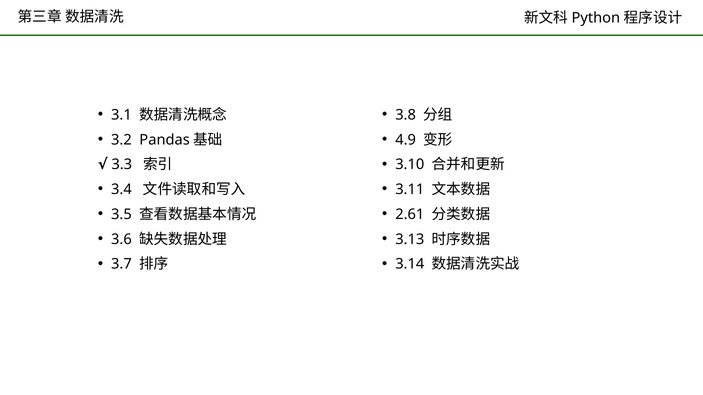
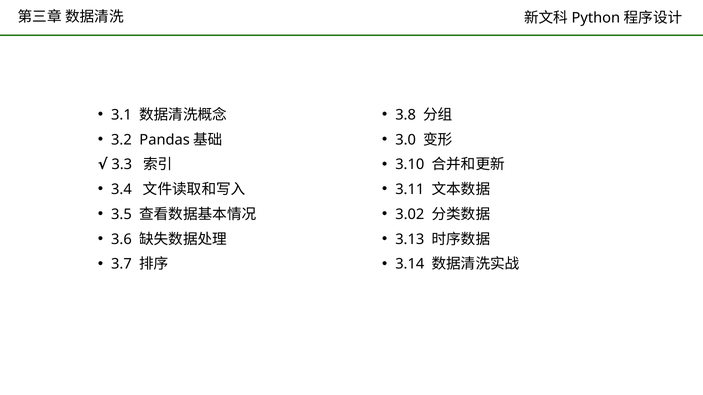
4.9: 4.9 -> 3.0
2.61: 2.61 -> 3.02
